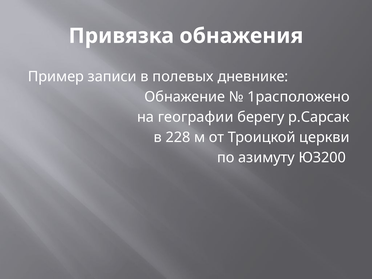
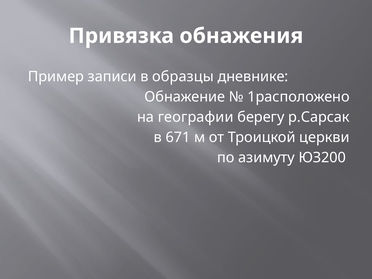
полевых: полевых -> образцы
228: 228 -> 671
